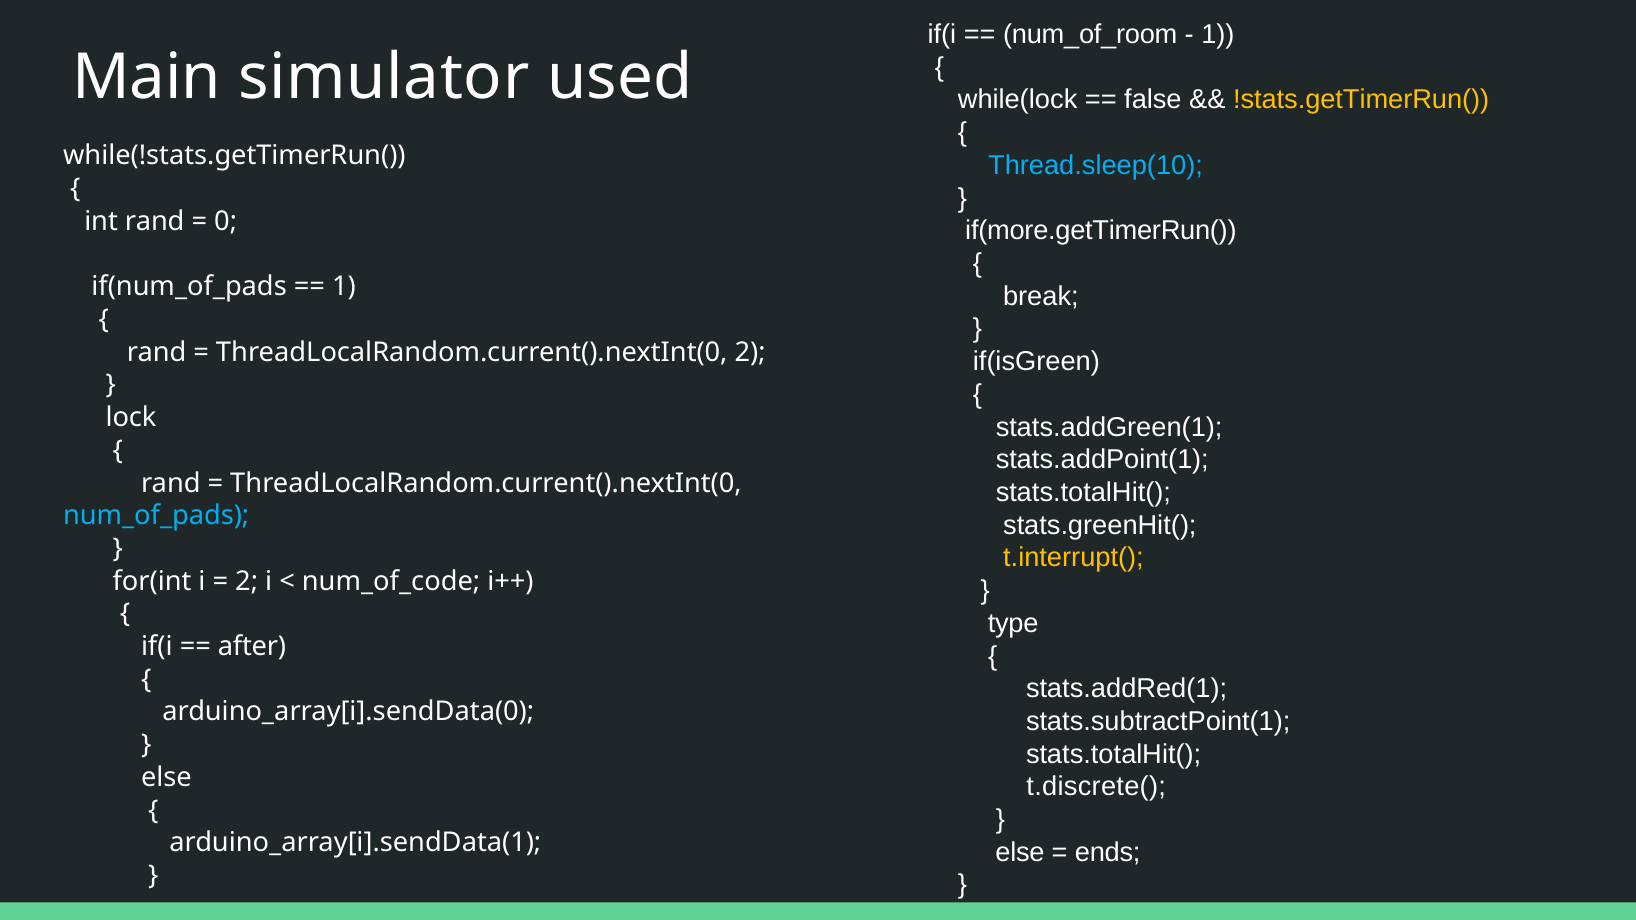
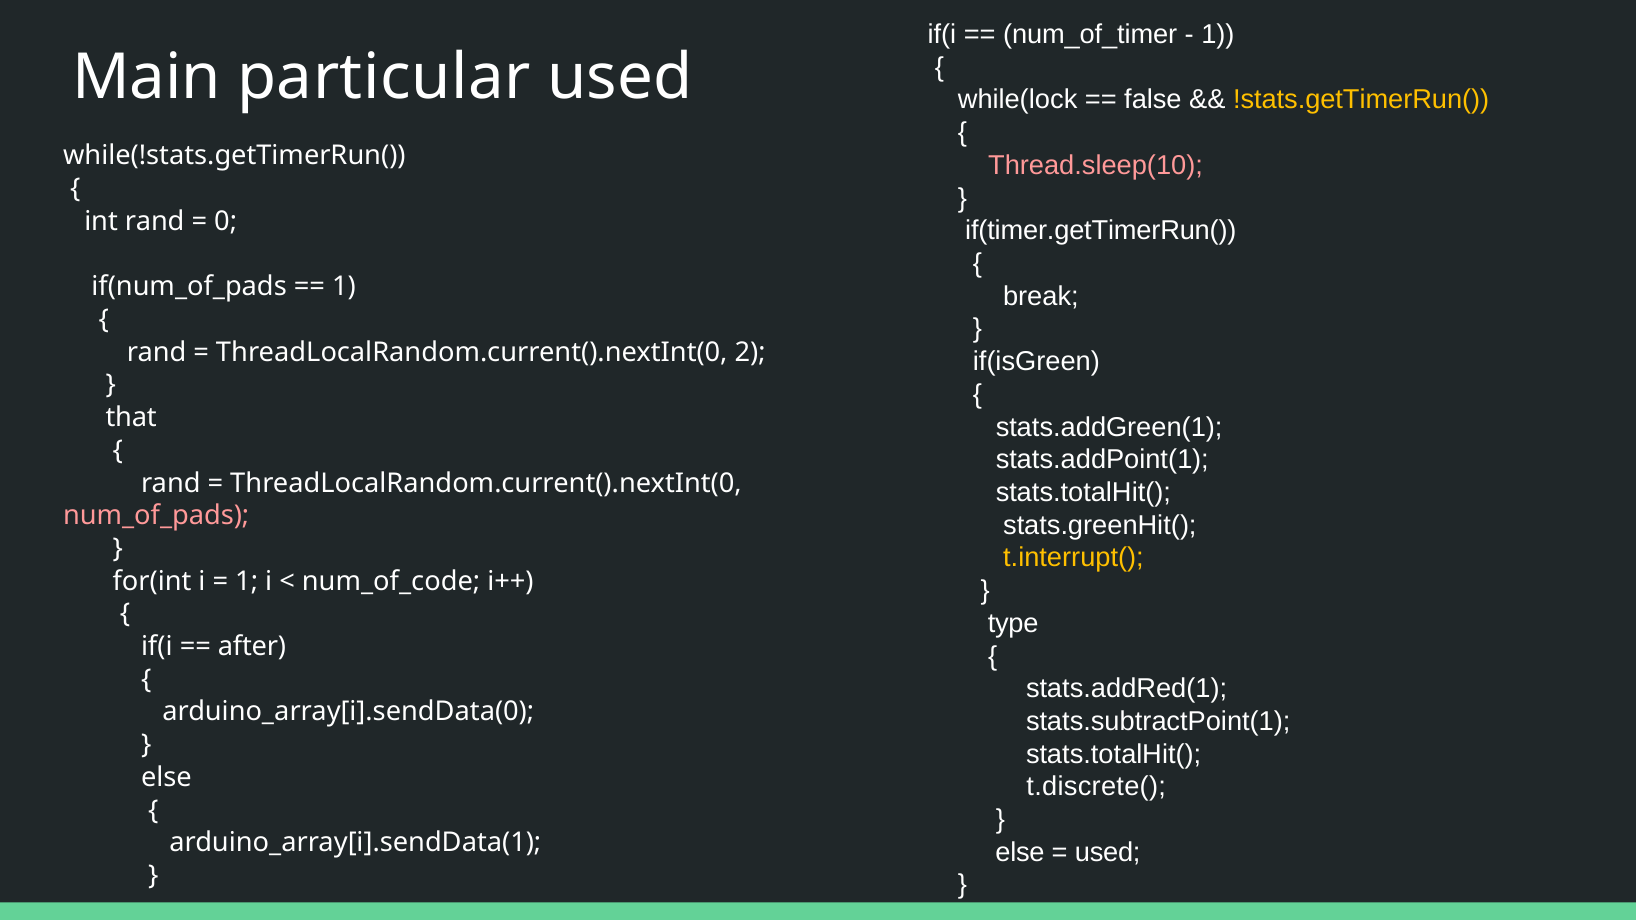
num_of_room: num_of_room -> num_of_timer
simulator: simulator -> particular
Thread.sleep(10 colour: light blue -> pink
if(more.getTimerRun(: if(more.getTimerRun( -> if(timer.getTimerRun(
lock: lock -> that
num_of_pads colour: light blue -> pink
2 at (247, 581): 2 -> 1
ends at (1108, 853): ends -> used
